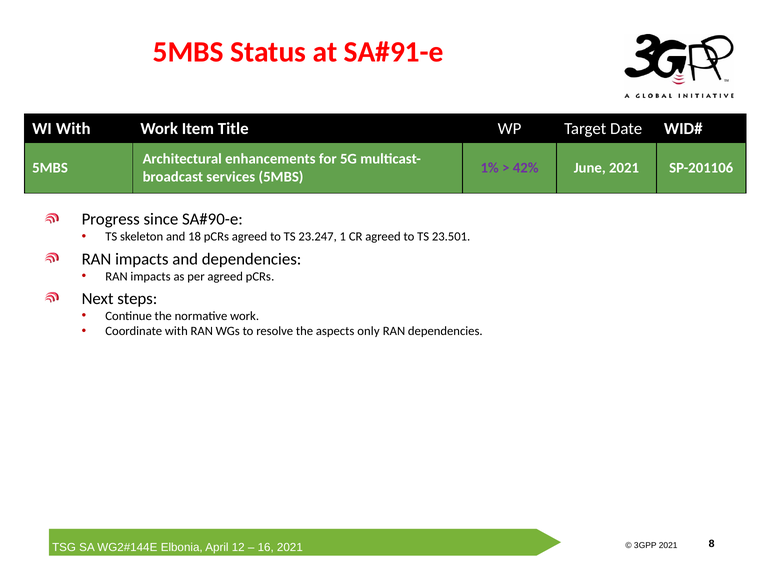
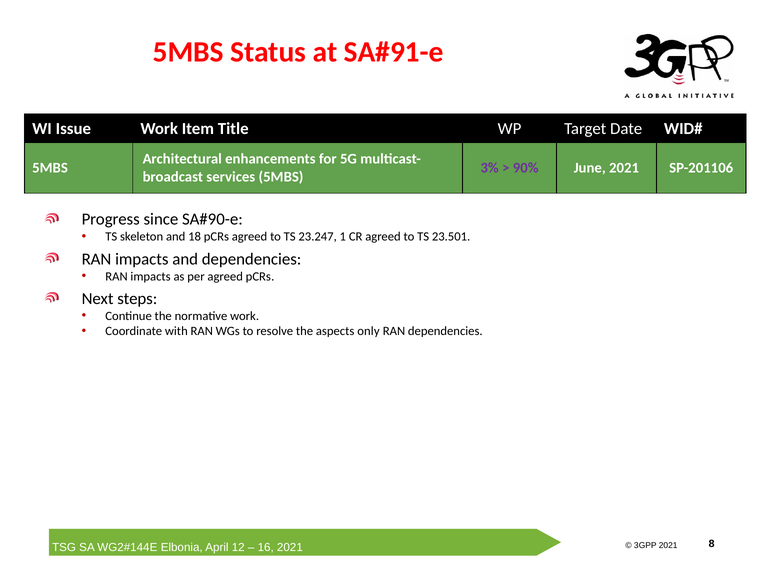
WI With: With -> Issue
1%: 1% -> 3%
42%: 42% -> 90%
